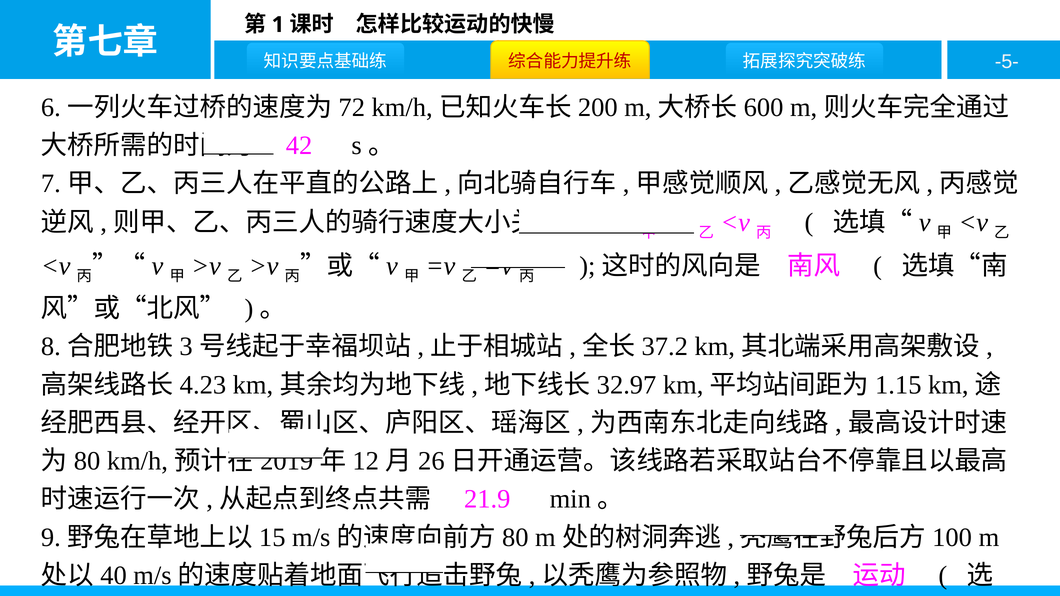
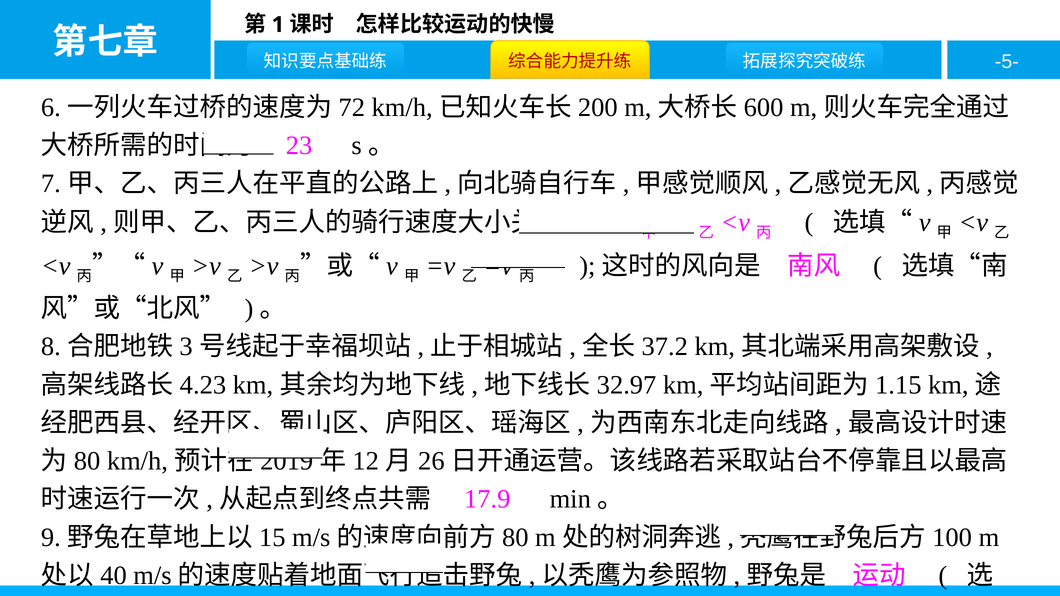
42: 42 -> 23
21.9: 21.9 -> 17.9
